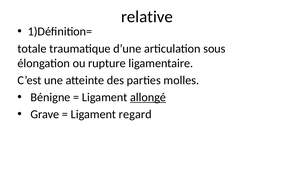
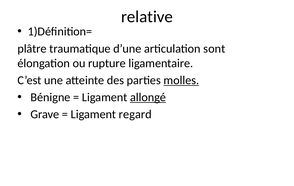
totale: totale -> plâtre
sous: sous -> sont
molles underline: none -> present
